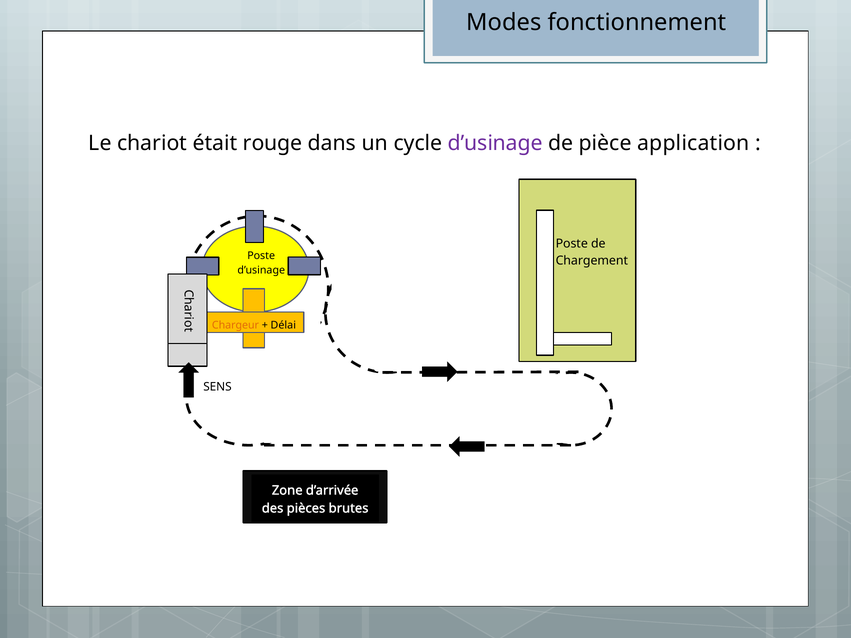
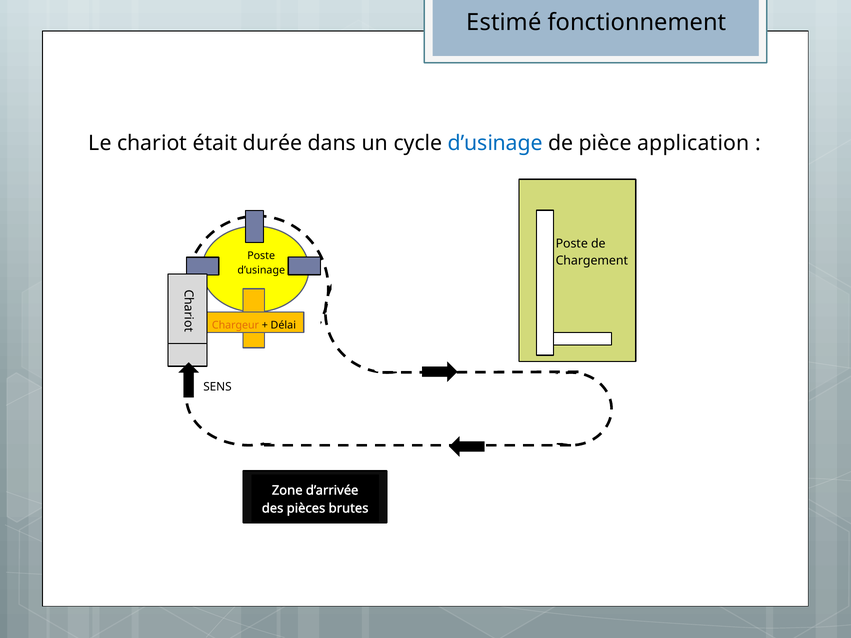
Modes: Modes -> Estimé
rouge: rouge -> durée
d’usinage at (495, 143) colour: purple -> blue
